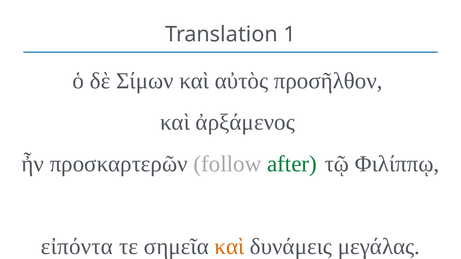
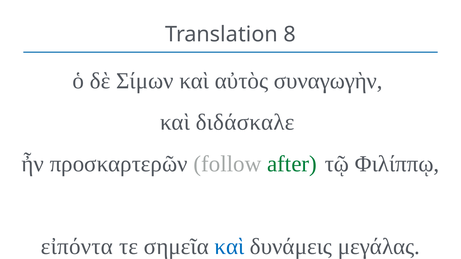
1: 1 -> 8
προσῆλθον: προσῆλθον -> συναγωγὴν
ἀρξάμενος: ἀρξάμενος -> διδάσκαλε
καὶ at (229, 247) colour: orange -> blue
